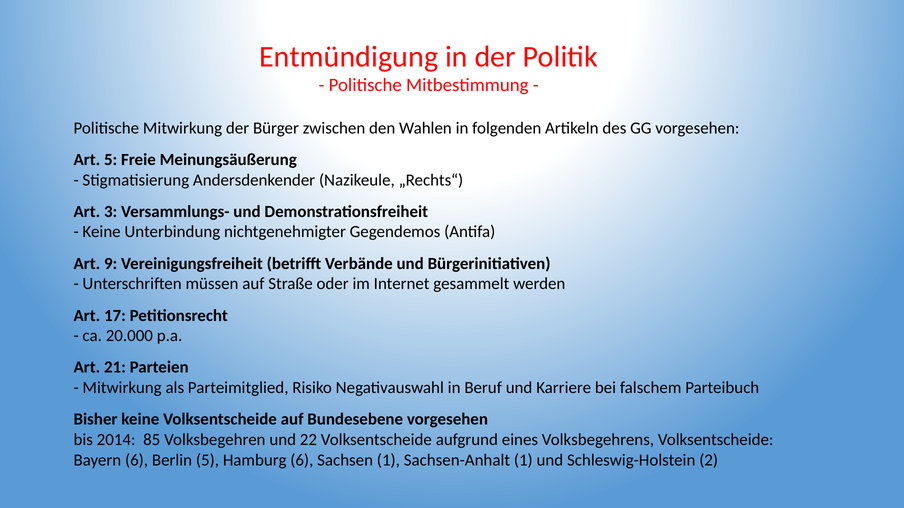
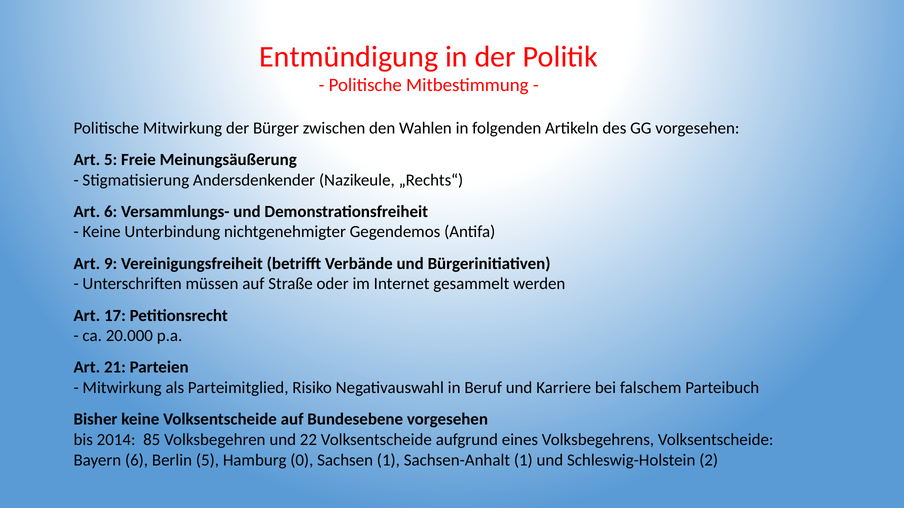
Art 3: 3 -> 6
Hamburg 6: 6 -> 0
